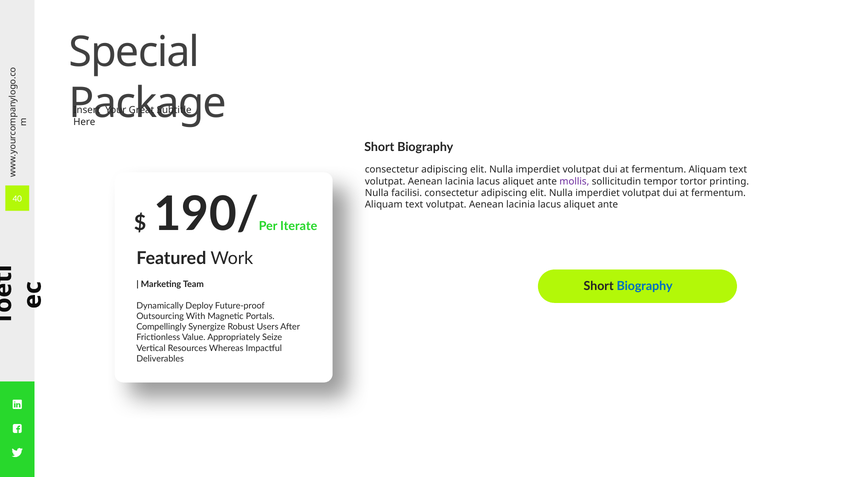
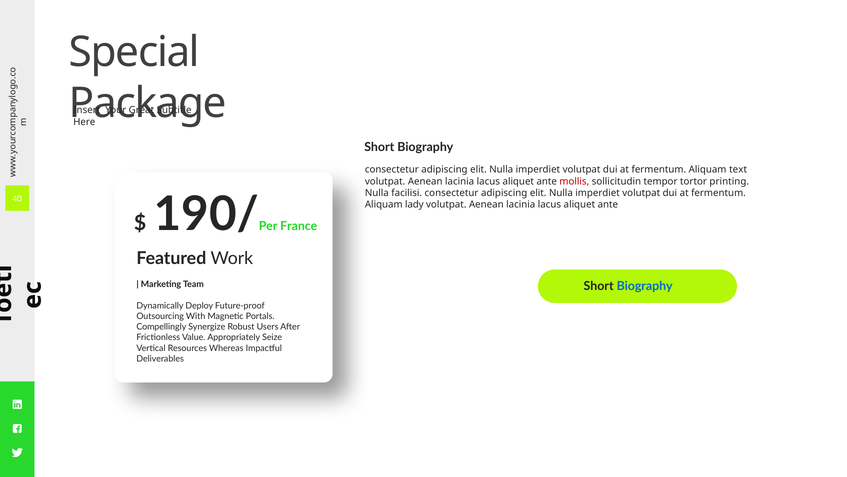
mollis colour: purple -> red
text at (414, 204): text -> lady
Iterate: Iterate -> France
